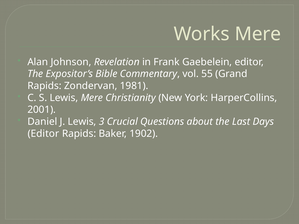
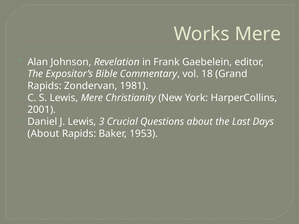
55: 55 -> 18
Editor at (43, 134): Editor -> About
1902: 1902 -> 1953
